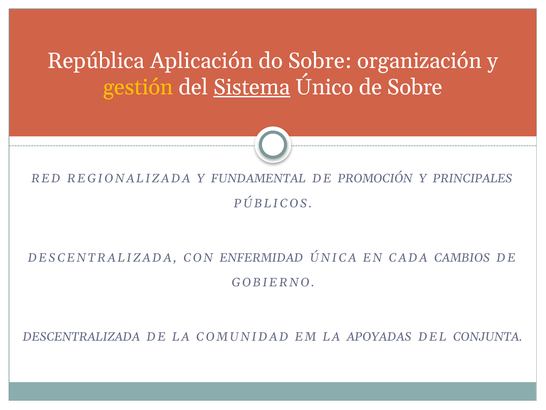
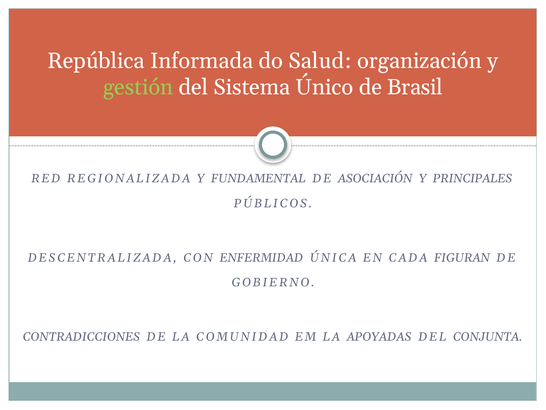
Aplicación: Aplicación -> Informada
do Sobre: Sobre -> Salud
gestión colour: yellow -> light green
Sistema underline: present -> none
de Sobre: Sobre -> Brasil
PROMOCIÓN: PROMOCIÓN -> ASOCIACIÓN
CAMBIOS: CAMBIOS -> FIGURAN
DESCENTRALIZADA at (81, 336): DESCENTRALIZADA -> CONTRADICCIONES
